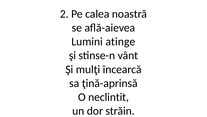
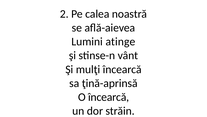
O neclintit: neclintit -> încearcă
